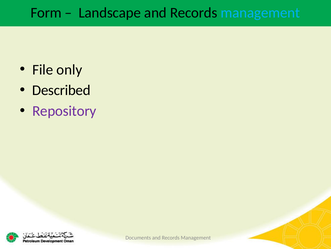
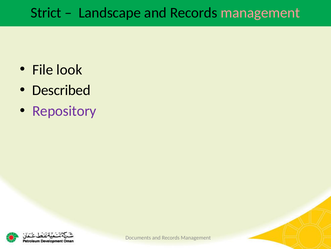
Form: Form -> Strict
management at (260, 13) colour: light blue -> pink
only: only -> look
